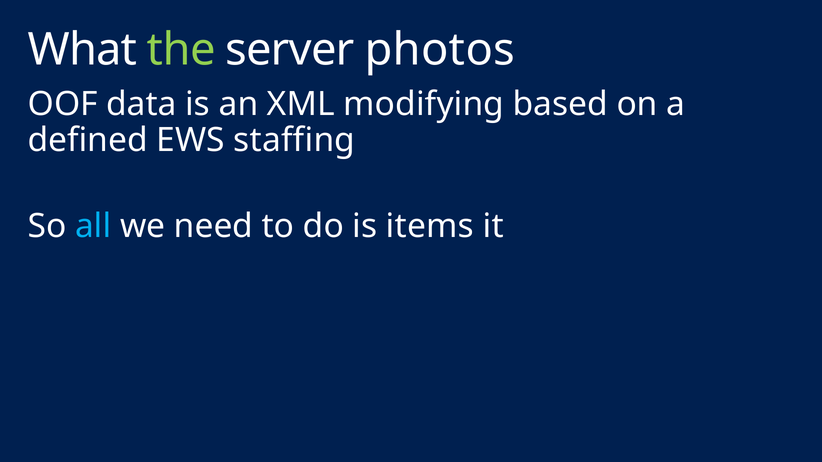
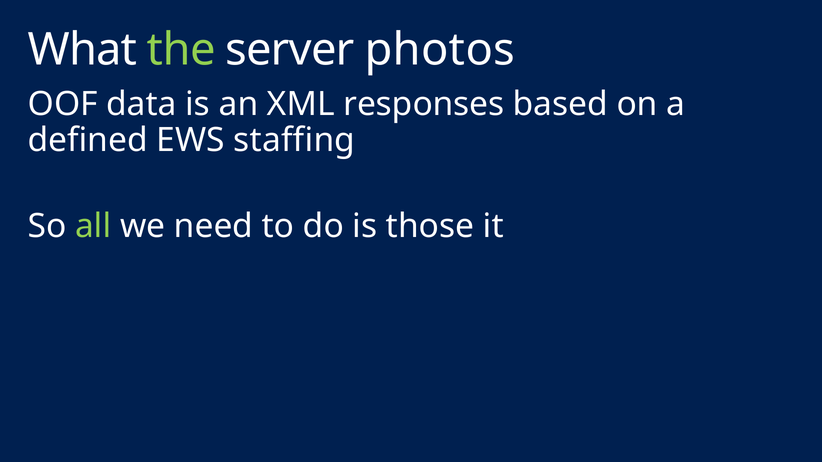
modifying: modifying -> responses
all colour: light blue -> light green
items: items -> those
